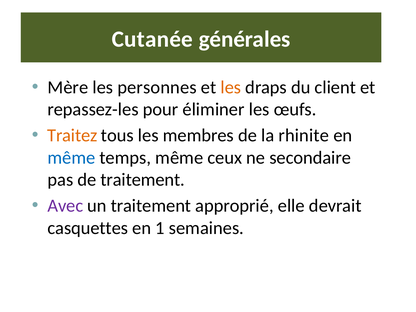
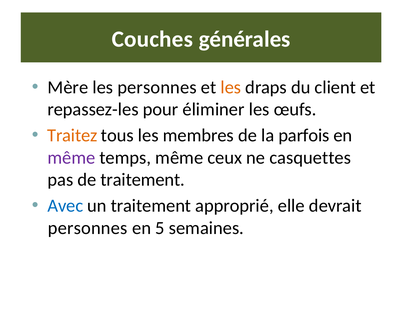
Cutanée: Cutanée -> Couches
rhinite: rhinite -> parfois
même at (71, 158) colour: blue -> purple
secondaire: secondaire -> casquettes
Avec colour: purple -> blue
casquettes at (88, 228): casquettes -> personnes
1: 1 -> 5
